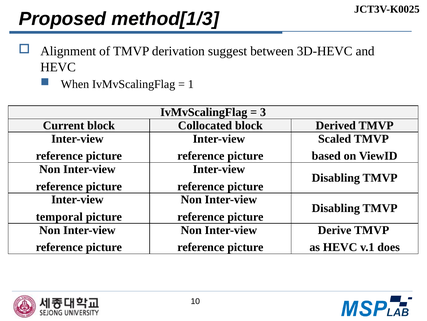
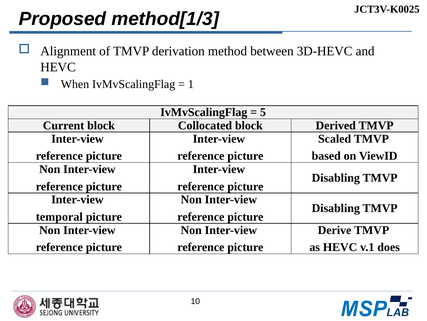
suggest: suggest -> method
3: 3 -> 5
